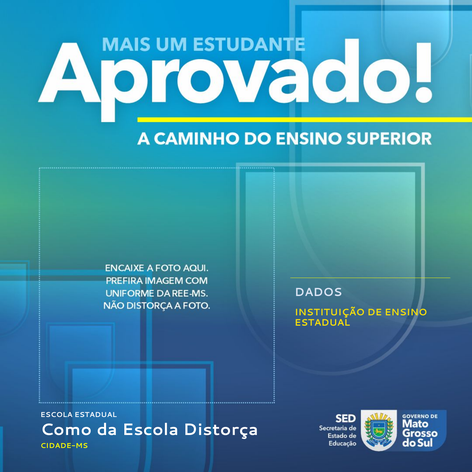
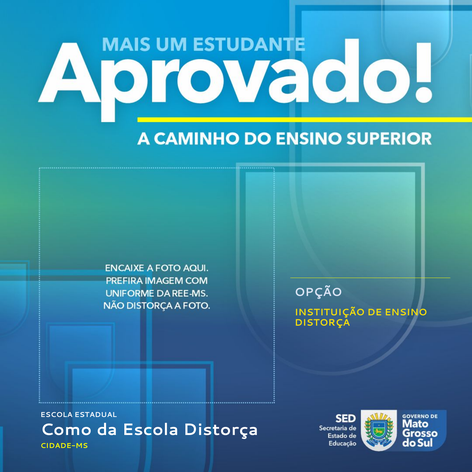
DADOS: DADOS -> OPÇÃO
ESTADUAL at (322, 323): ESTADUAL -> DISTORÇA
